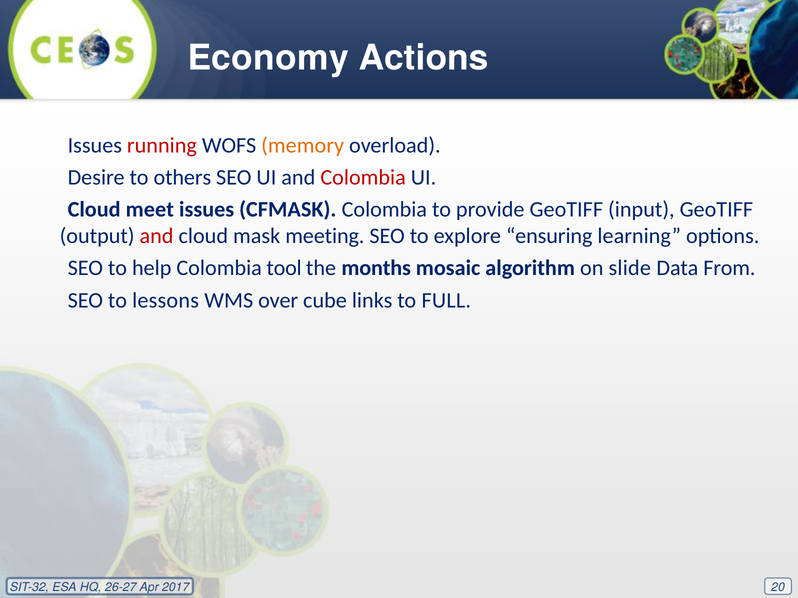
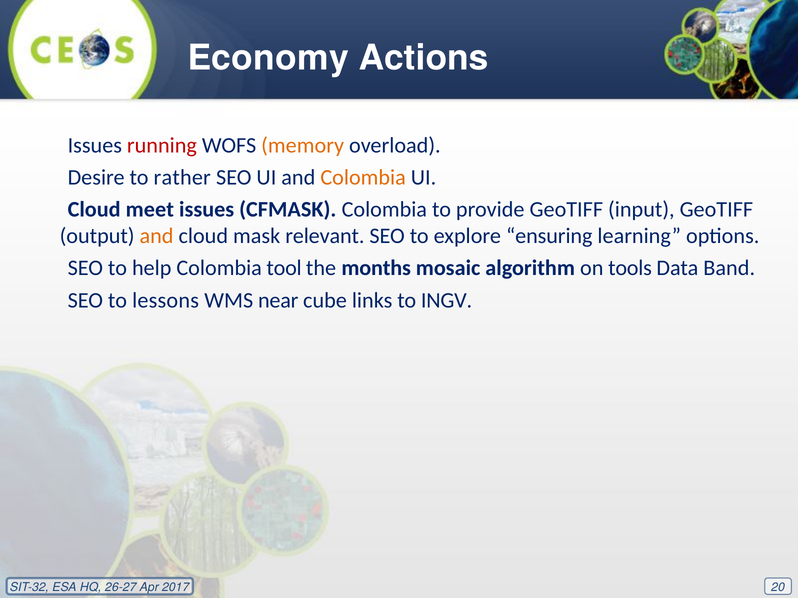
others: others -> rather
Colombia at (363, 177) colour: red -> orange
and at (157, 236) colour: red -> orange
meeting: meeting -> relevant
slide: slide -> tools
From: From -> Band
over: over -> near
FULL: FULL -> INGV
